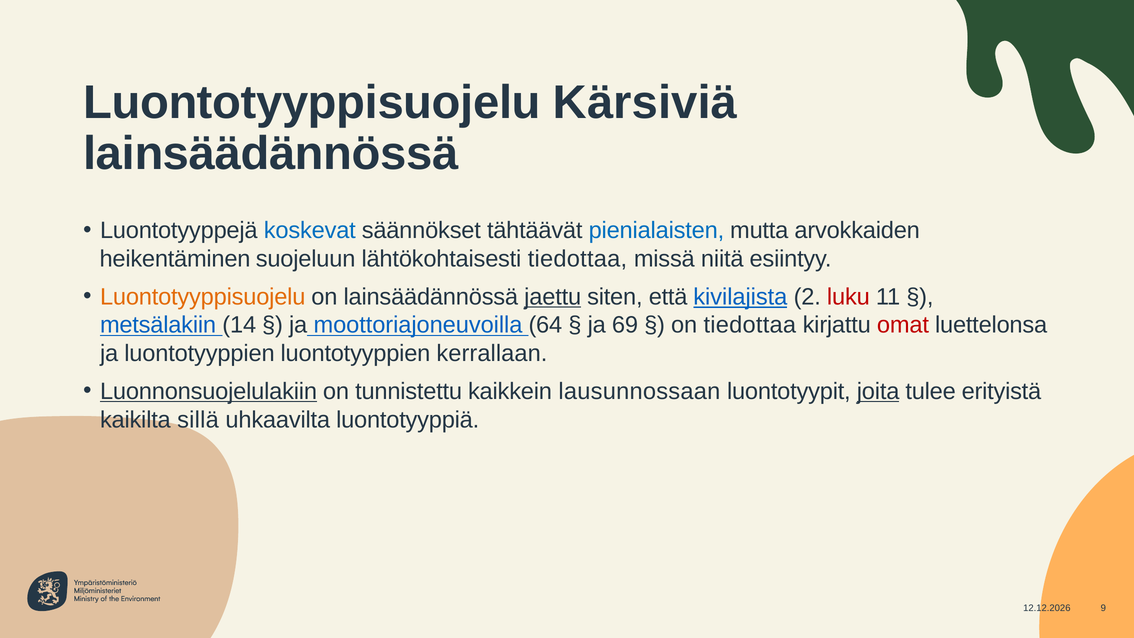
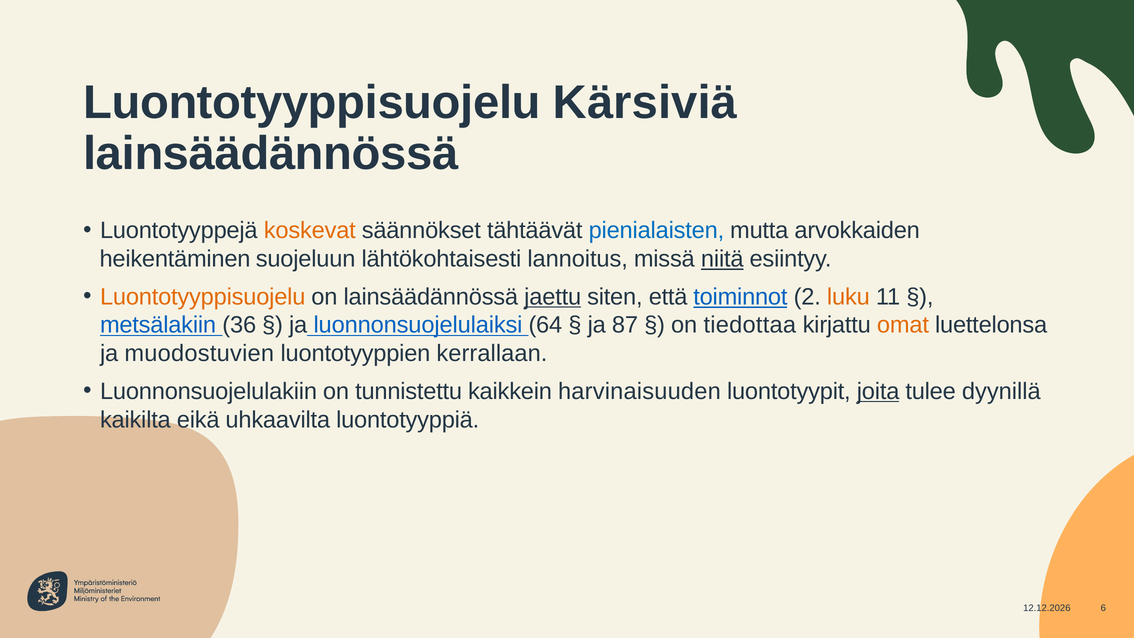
koskevat colour: blue -> orange
lähtökohtaisesti tiedottaa: tiedottaa -> lannoitus
niitä underline: none -> present
kivilajista: kivilajista -> toiminnot
luku colour: red -> orange
14: 14 -> 36
moottoriajoneuvoilla: moottoriajoneuvoilla -> luonnonsuojelulaiksi
69: 69 -> 87
omat colour: red -> orange
ja luontotyyppien: luontotyyppien -> muodostuvien
Luonnonsuojelulakiin underline: present -> none
lausunnossaan: lausunnossaan -> harvinaisuuden
erityistä: erityistä -> dyynillä
sillä: sillä -> eikä
9: 9 -> 6
